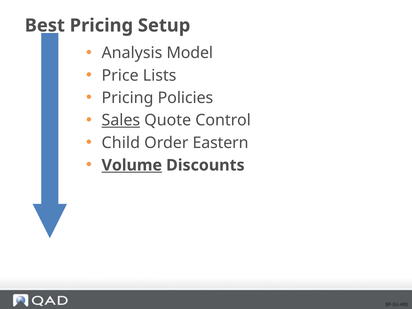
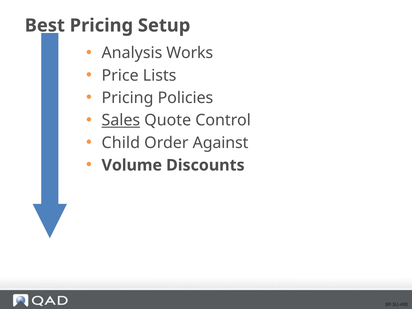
Model: Model -> Works
Eastern: Eastern -> Against
Volume underline: present -> none
